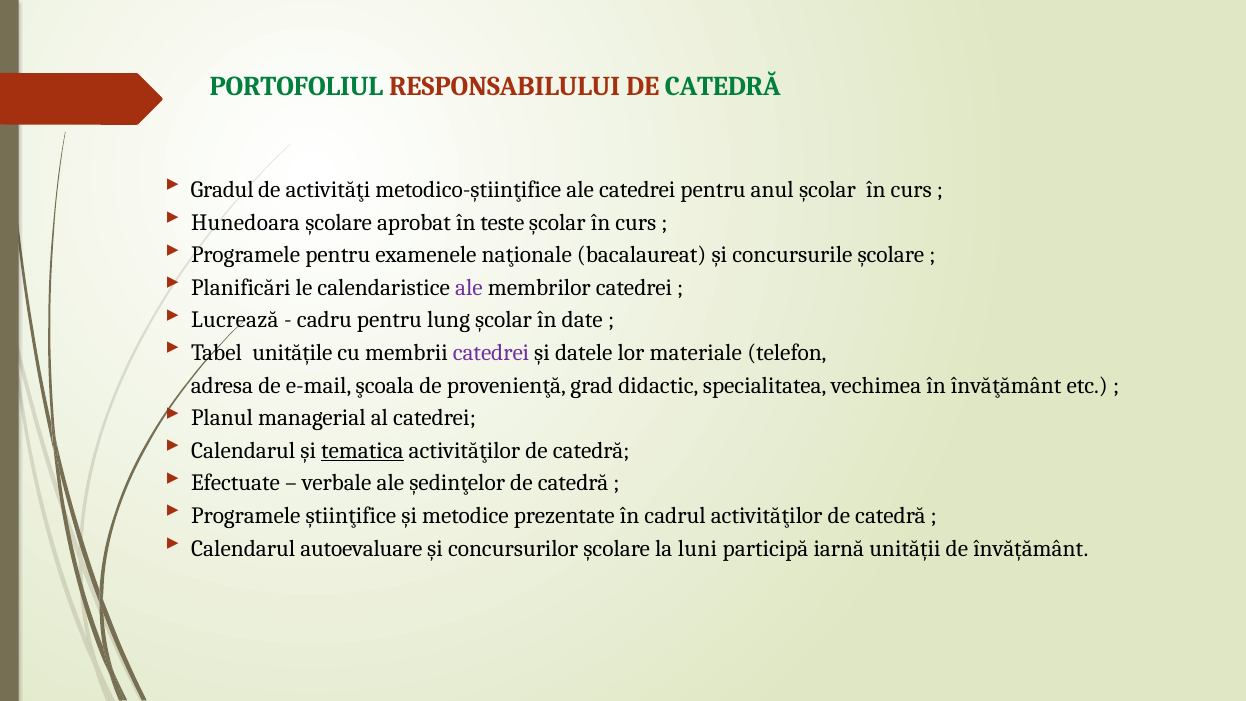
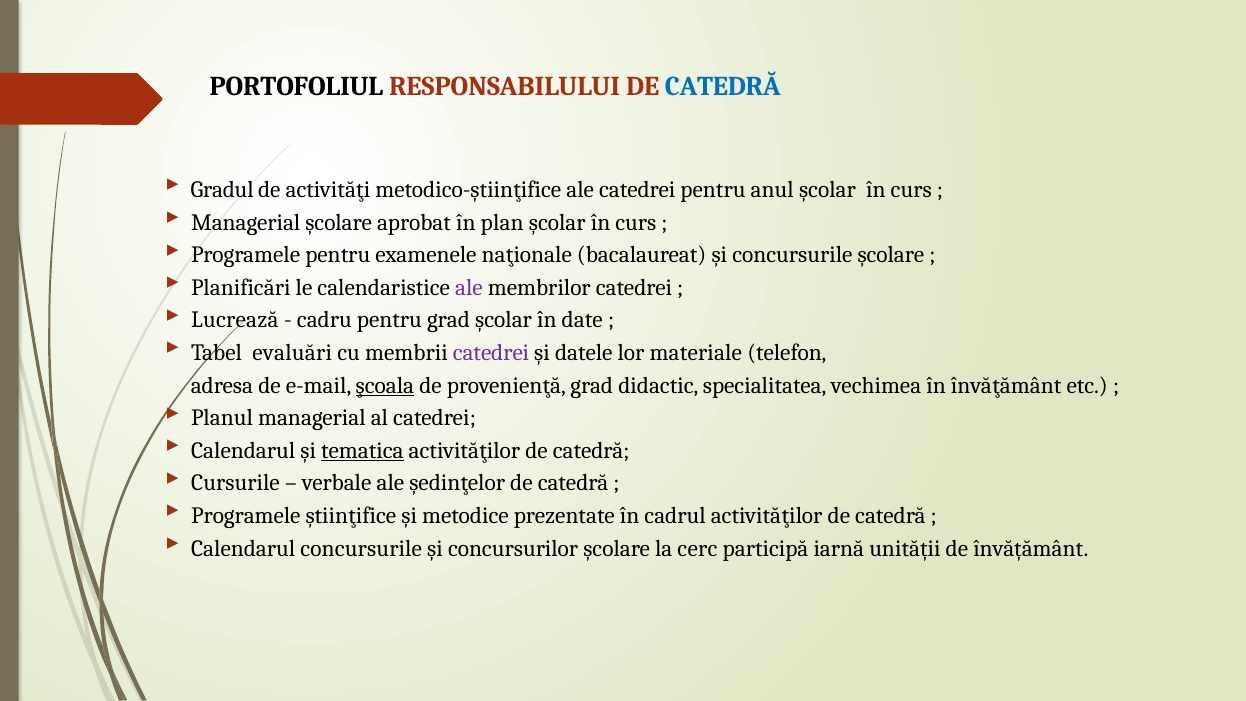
PORTOFOLIUL colour: green -> black
CATEDRĂ at (723, 87) colour: green -> blue
Hunedoara at (246, 222): Hunedoara -> Managerial
teste: teste -> plan
pentru lung: lung -> grad
unitățile: unitățile -> evaluări
şcoala underline: none -> present
Efectuate: Efectuate -> Cursurile
Calendarul autoevaluare: autoevaluare -> concursurile
luni: luni -> cerc
